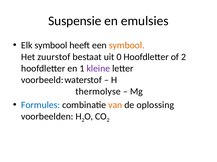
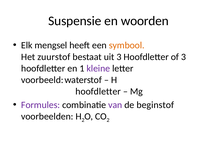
emulsies: emulsies -> woorden
Elk symbool: symbool -> mengsel
uit 0: 0 -> 3
of 2: 2 -> 3
thermolyse at (98, 92): thermolyse -> hoofdletter
Formules colour: blue -> purple
van colour: orange -> purple
oplossing: oplossing -> beginstof
